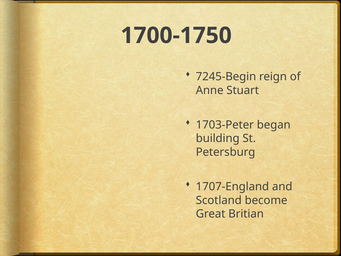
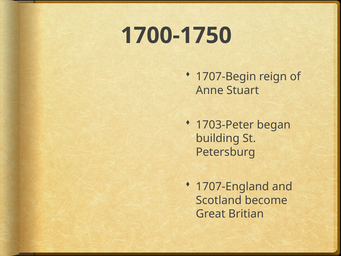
7245-Begin: 7245-Begin -> 1707-Begin
